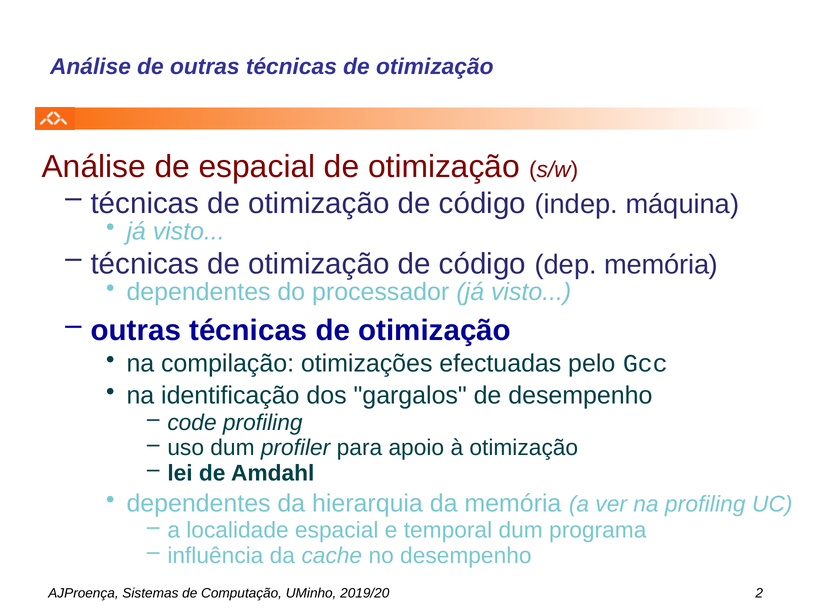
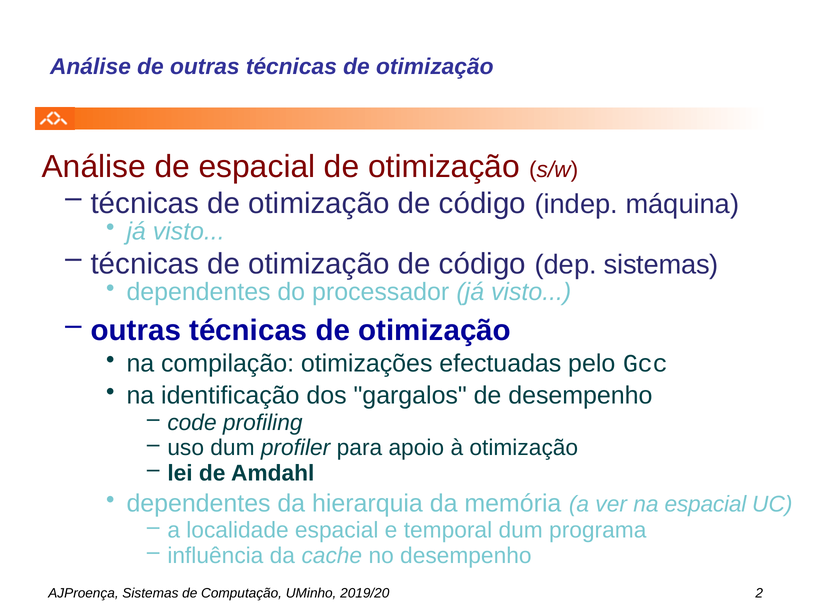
dep memória: memória -> sistemas
na profiling: profiling -> espacial
